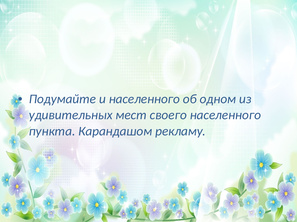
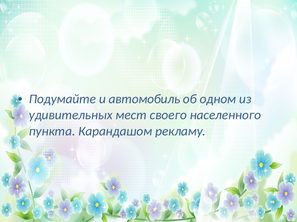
и населенного: населенного -> автомобиль
